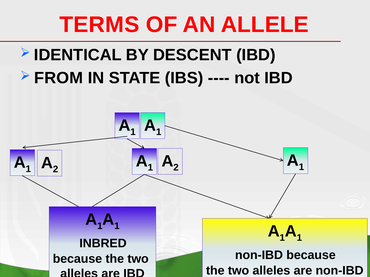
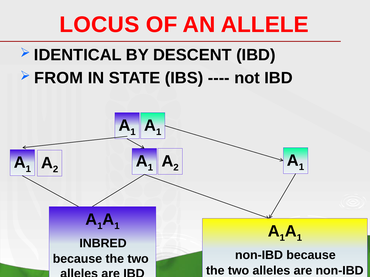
TERMS: TERMS -> LOCUS
